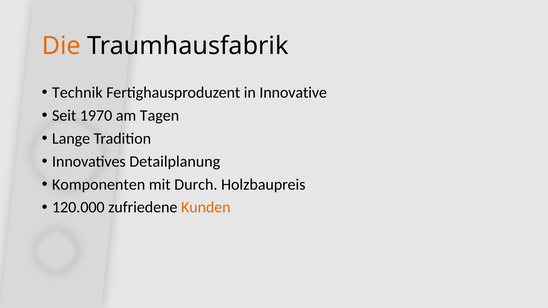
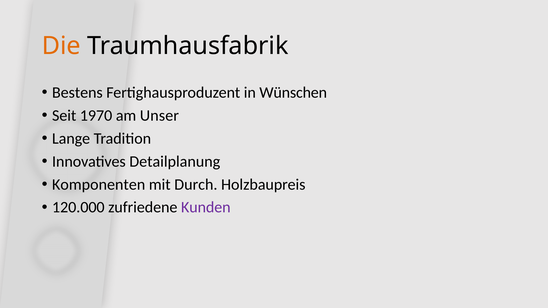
Technik: Technik -> Bestens
Innovative: Innovative -> Wünschen
Tagen: Tagen -> Unser
Kunden colour: orange -> purple
